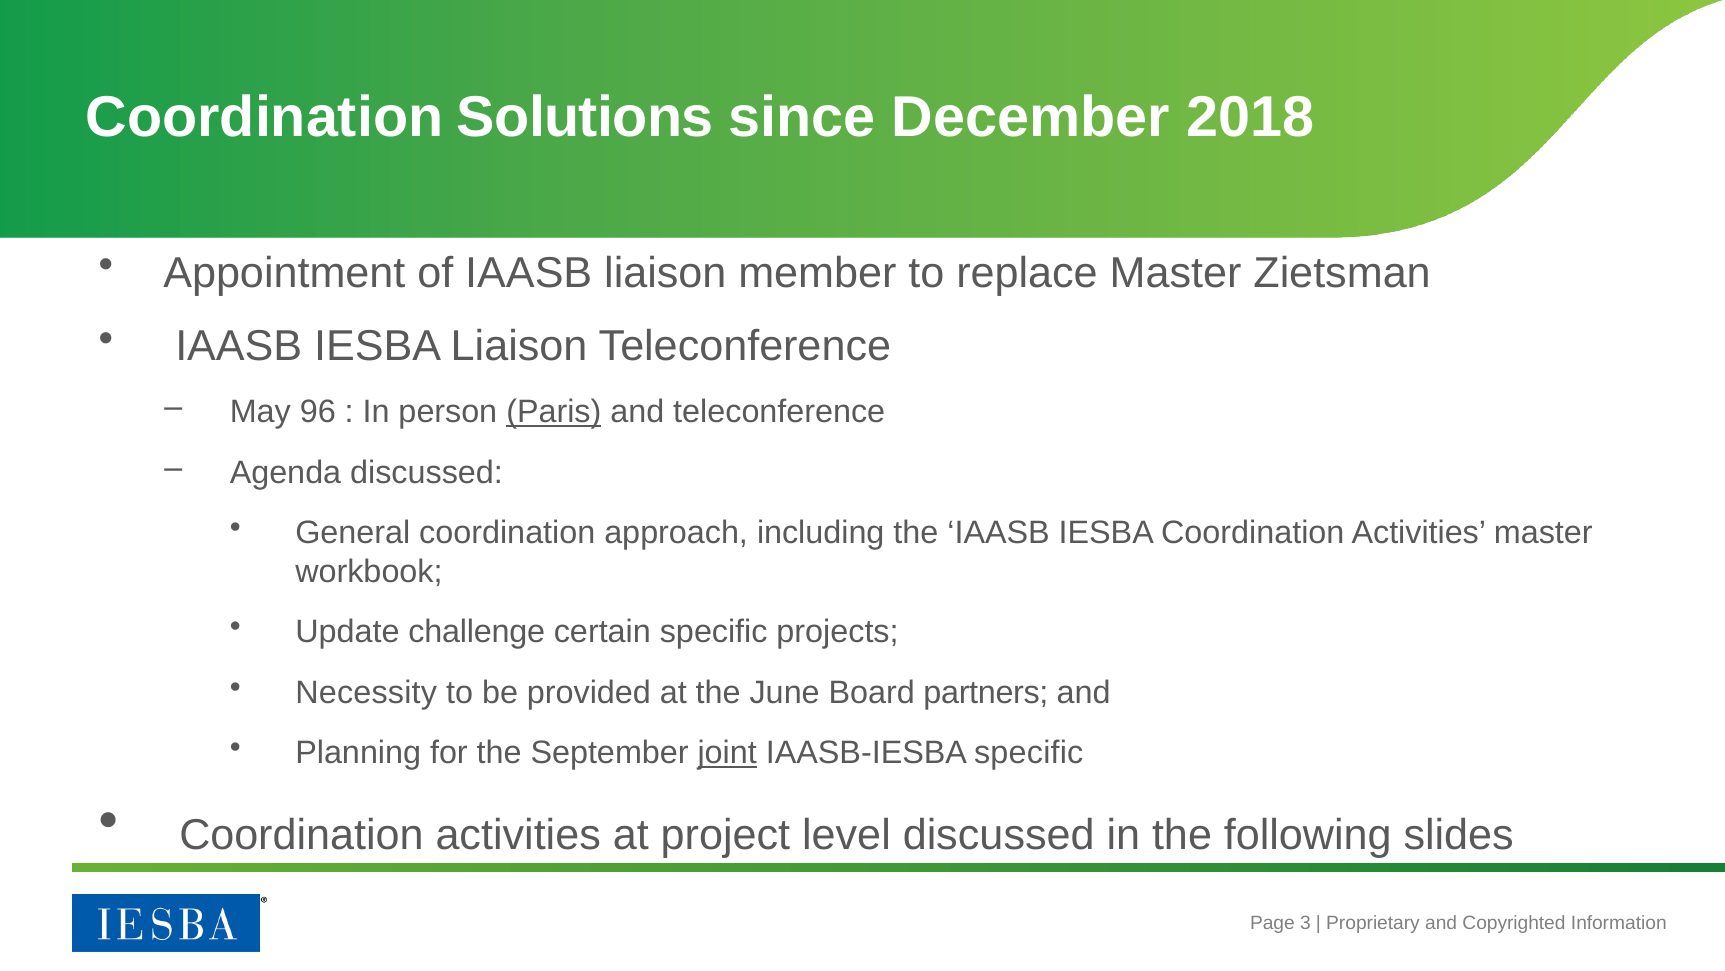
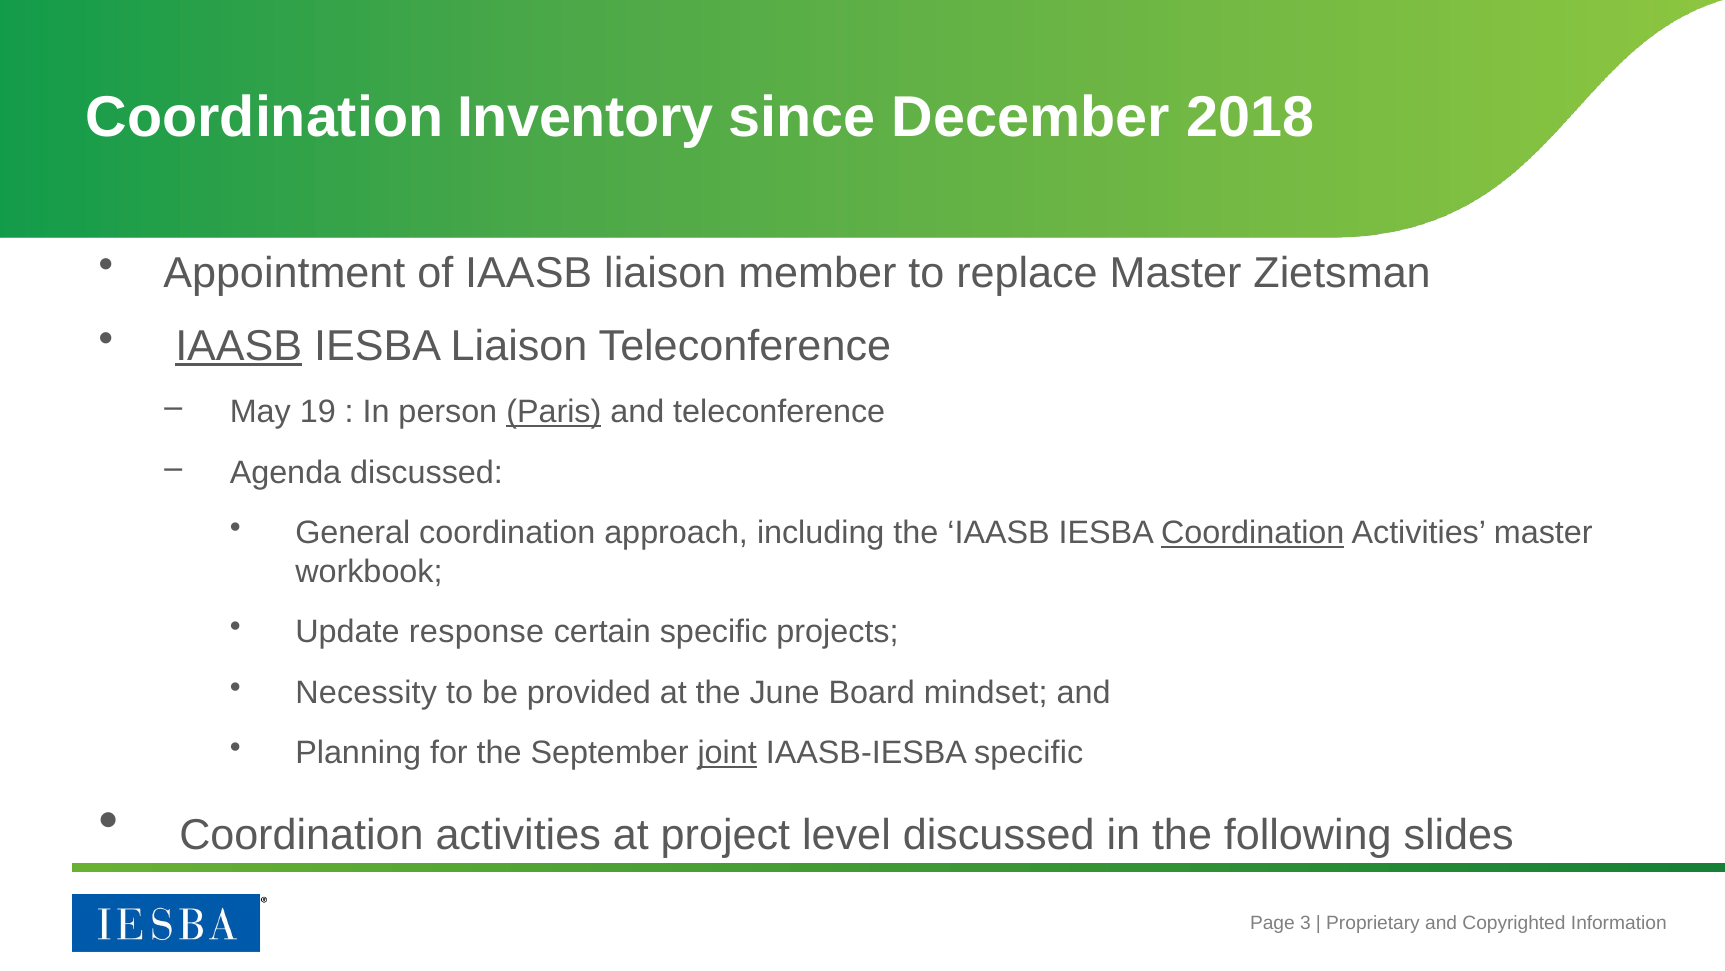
Solutions: Solutions -> Inventory
IAASB at (239, 346) underline: none -> present
96: 96 -> 19
Coordination at (1253, 533) underline: none -> present
challenge: challenge -> response
partners: partners -> mindset
